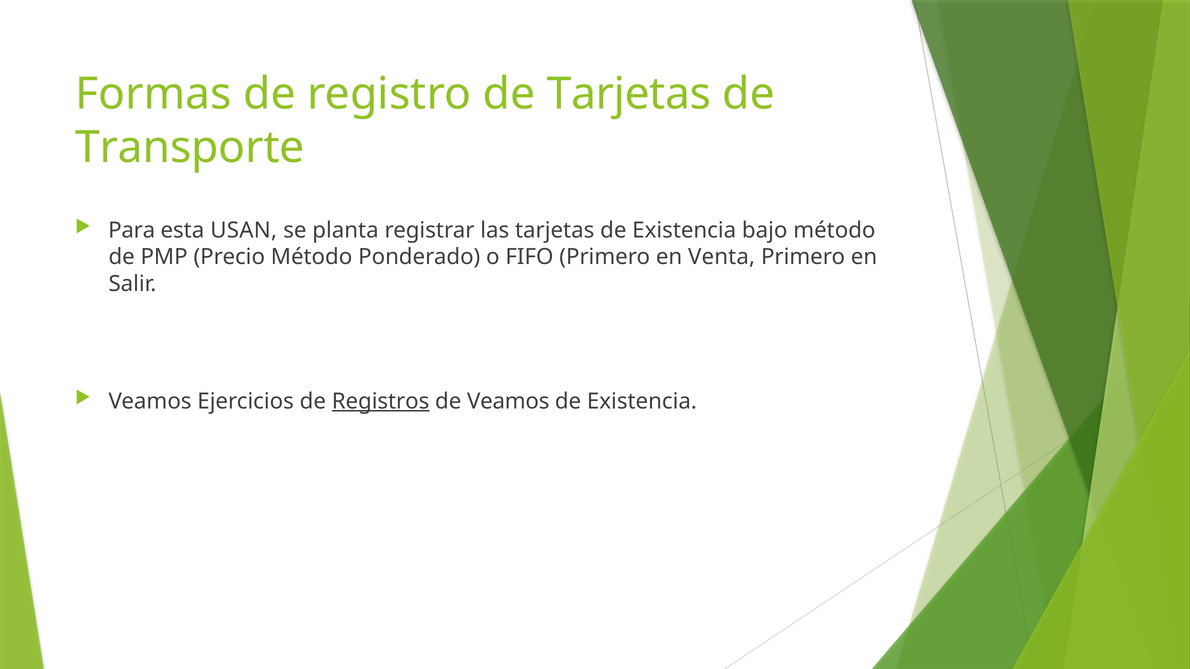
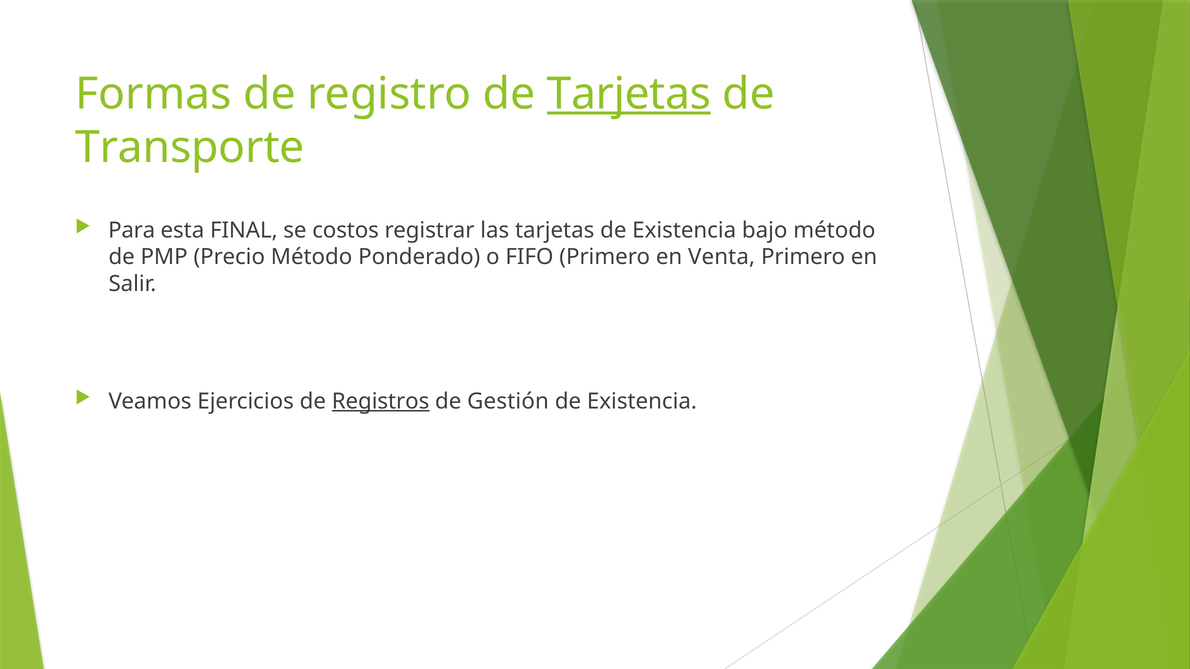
Tarjetas at (629, 94) underline: none -> present
USAN: USAN -> FINAL
planta: planta -> costos
de Veamos: Veamos -> Gestión
